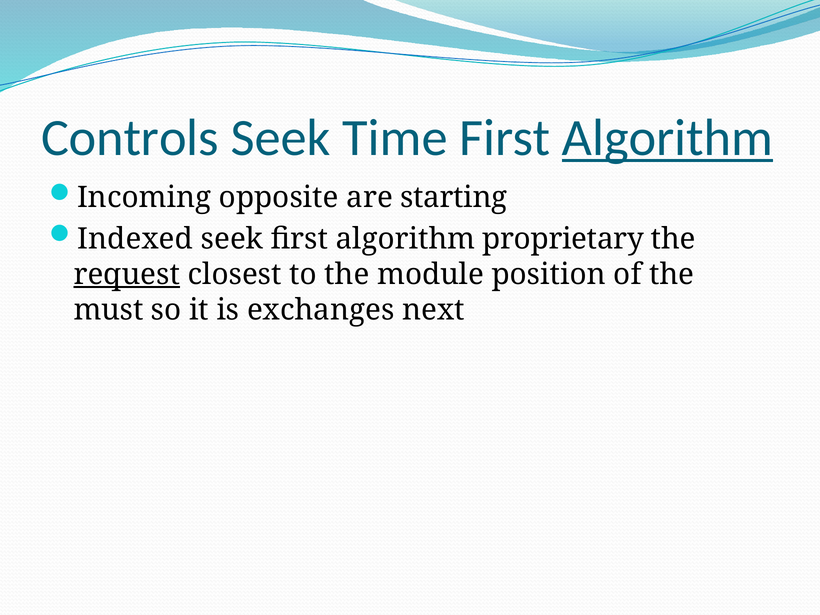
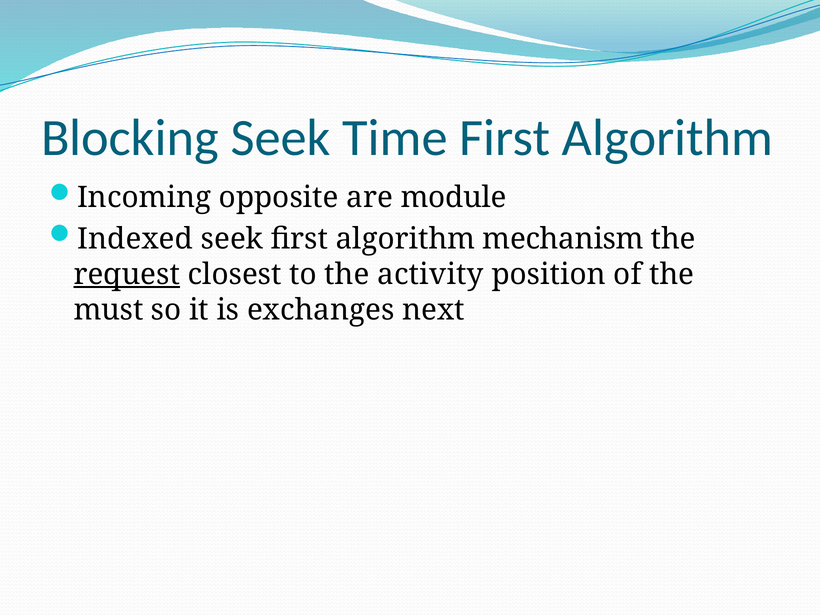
Controls: Controls -> Blocking
Algorithm at (667, 138) underline: present -> none
starting: starting -> module
proprietary: proprietary -> mechanism
module: module -> activity
